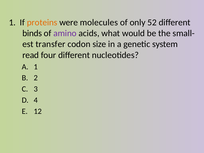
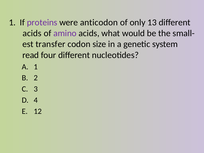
proteins colour: orange -> purple
molecules: molecules -> anticodon
52: 52 -> 13
binds at (32, 33): binds -> acids
